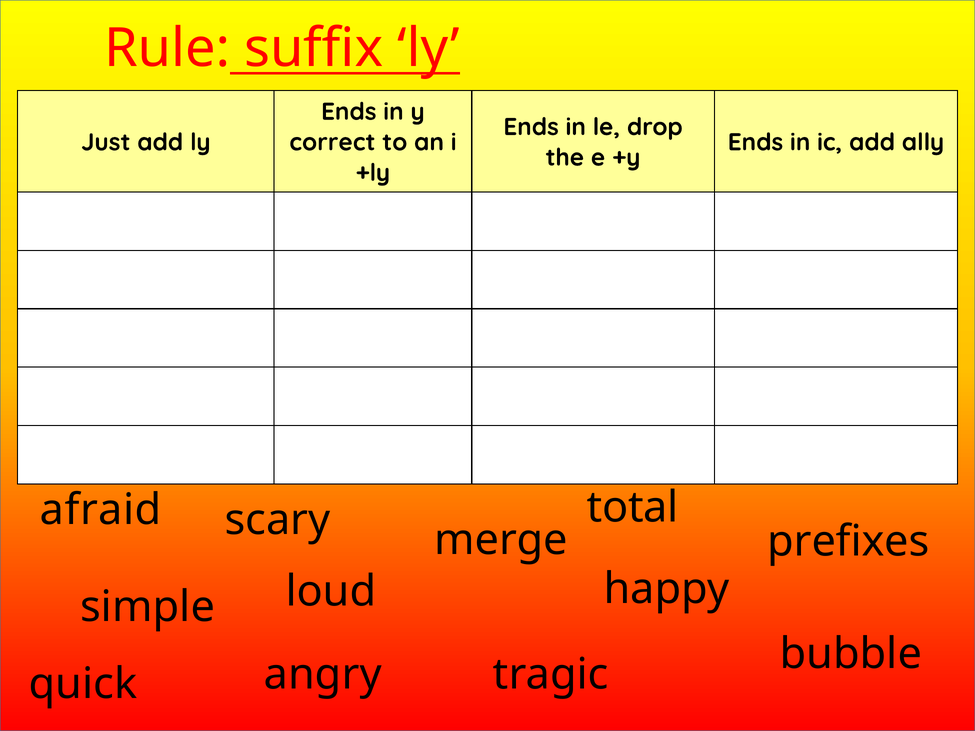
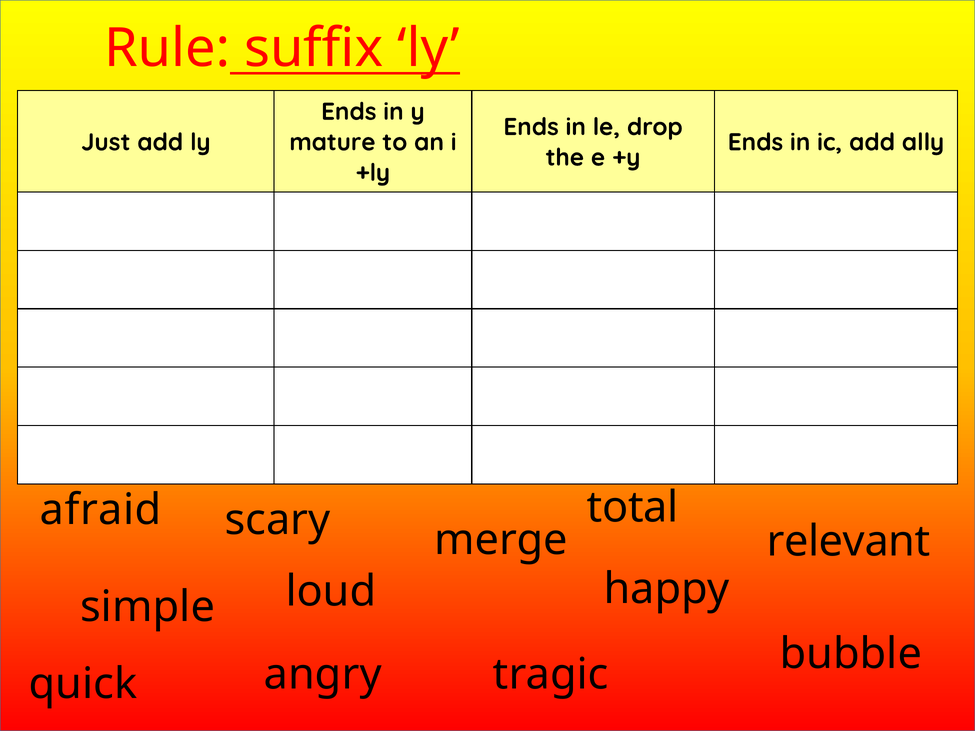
correct: correct -> mature
prefixes: prefixes -> relevant
